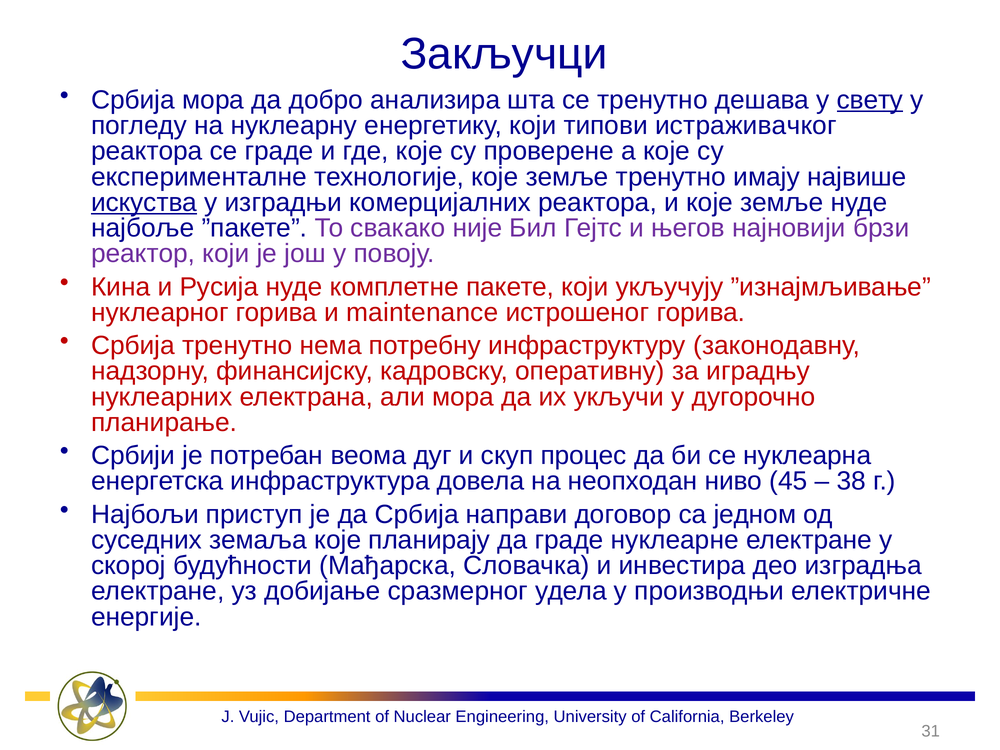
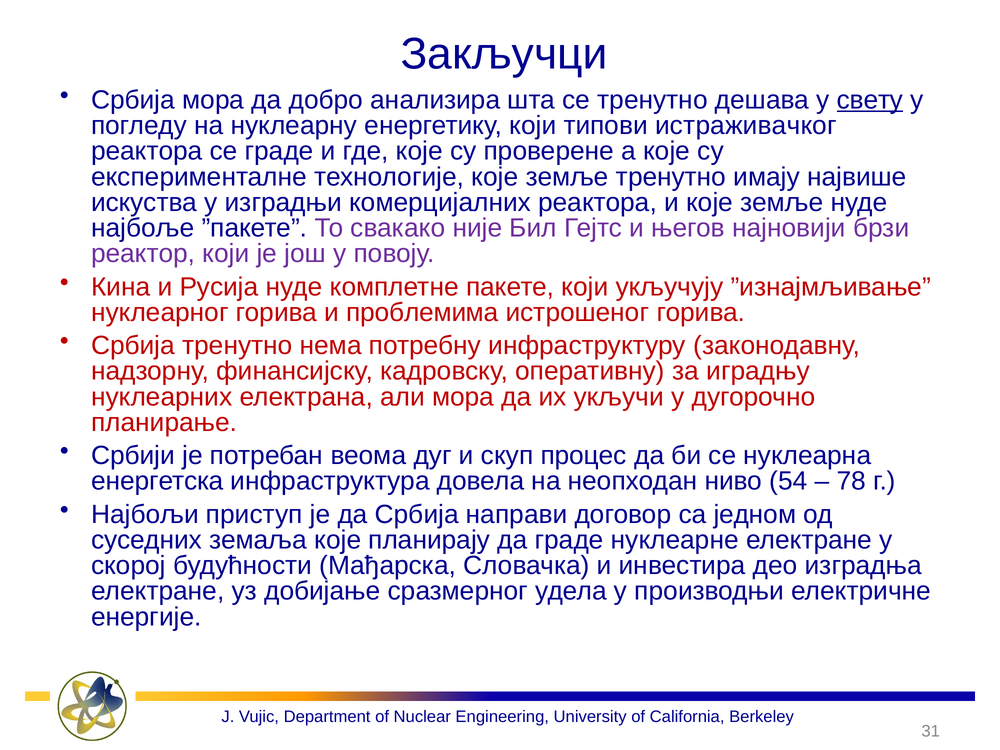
искуства underline: present -> none
maintenance: maintenance -> проблемима
45: 45 -> 54
38: 38 -> 78
